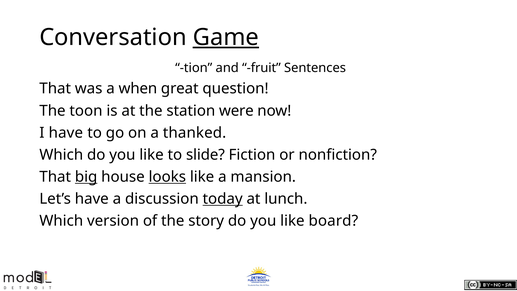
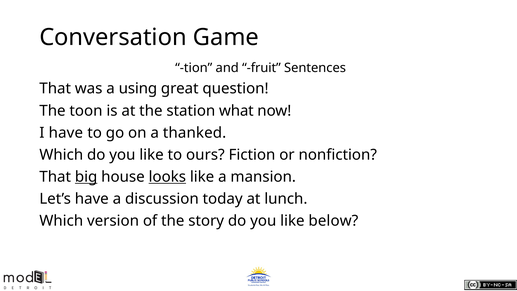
Game underline: present -> none
when: when -> using
were: were -> what
slide: slide -> ours
today underline: present -> none
board: board -> below
